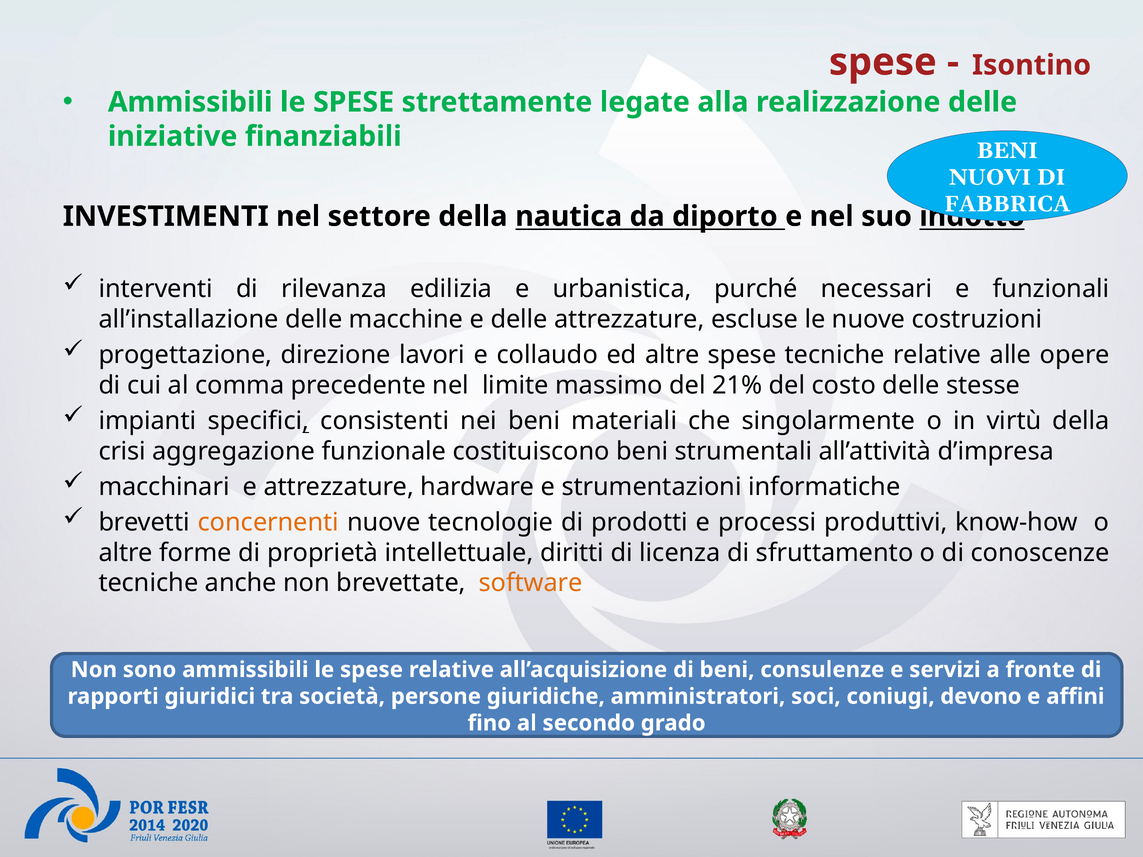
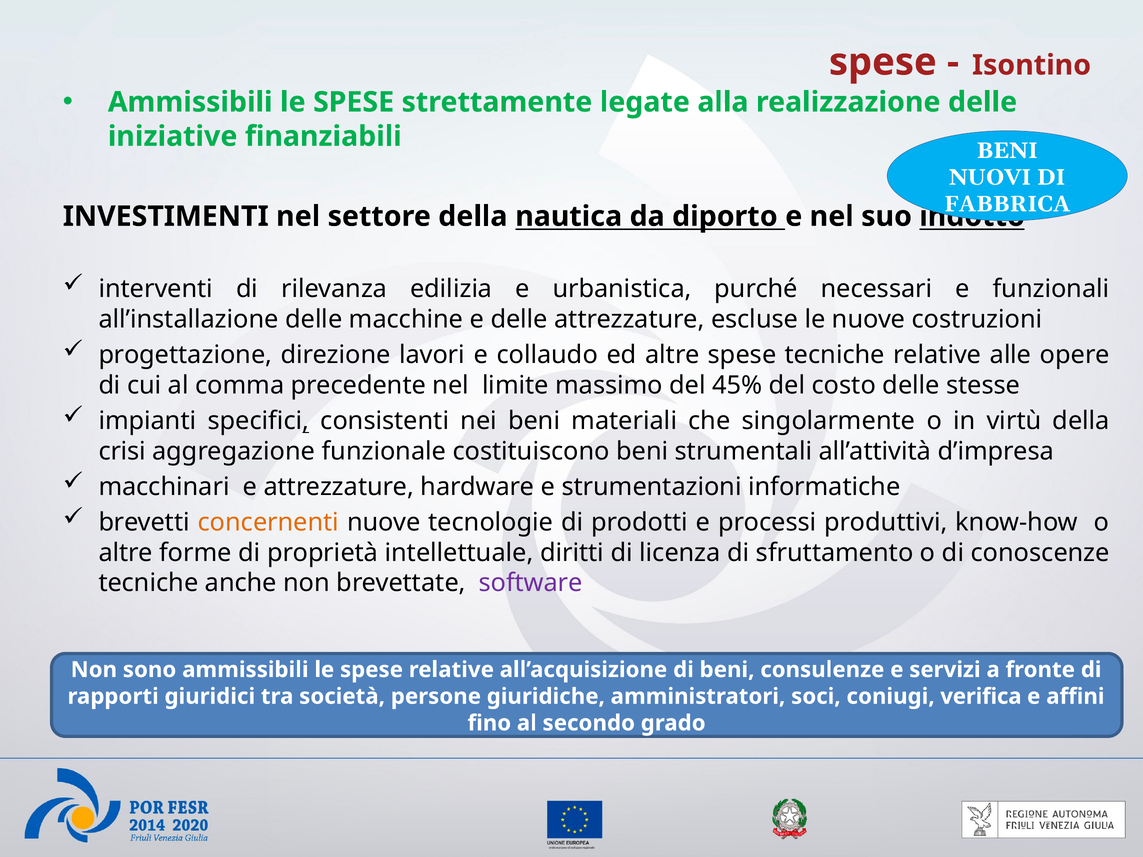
21%: 21% -> 45%
software colour: orange -> purple
devono: devono -> verifica
